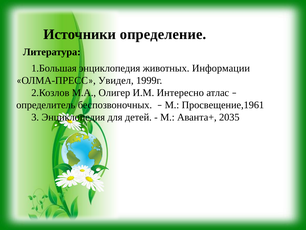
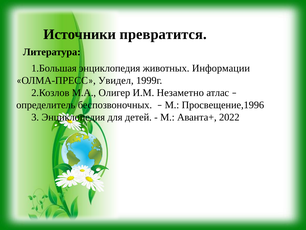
определение: определение -> превратится
Интересно: Интересно -> Незаметно
Просвещение,1961: Просвещение,1961 -> Просвещение,1996
2035: 2035 -> 2022
